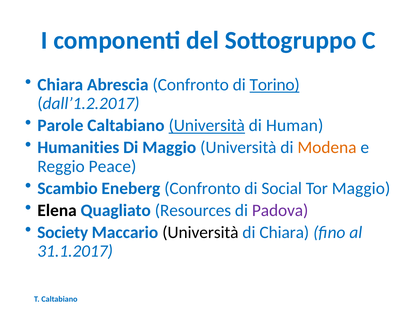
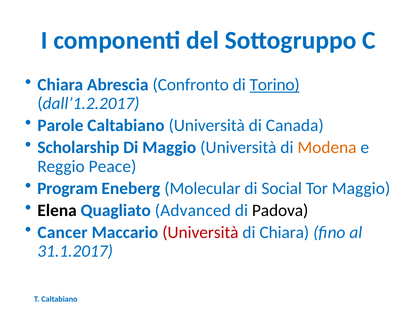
Università at (207, 125) underline: present -> none
Human: Human -> Canada
Humanities: Humanities -> Scholarship
Scambio: Scambio -> Program
Eneberg Confronto: Confronto -> Molecular
Resources: Resources -> Advanced
Padova colour: purple -> black
Society: Society -> Cancer
Università at (200, 232) colour: black -> red
